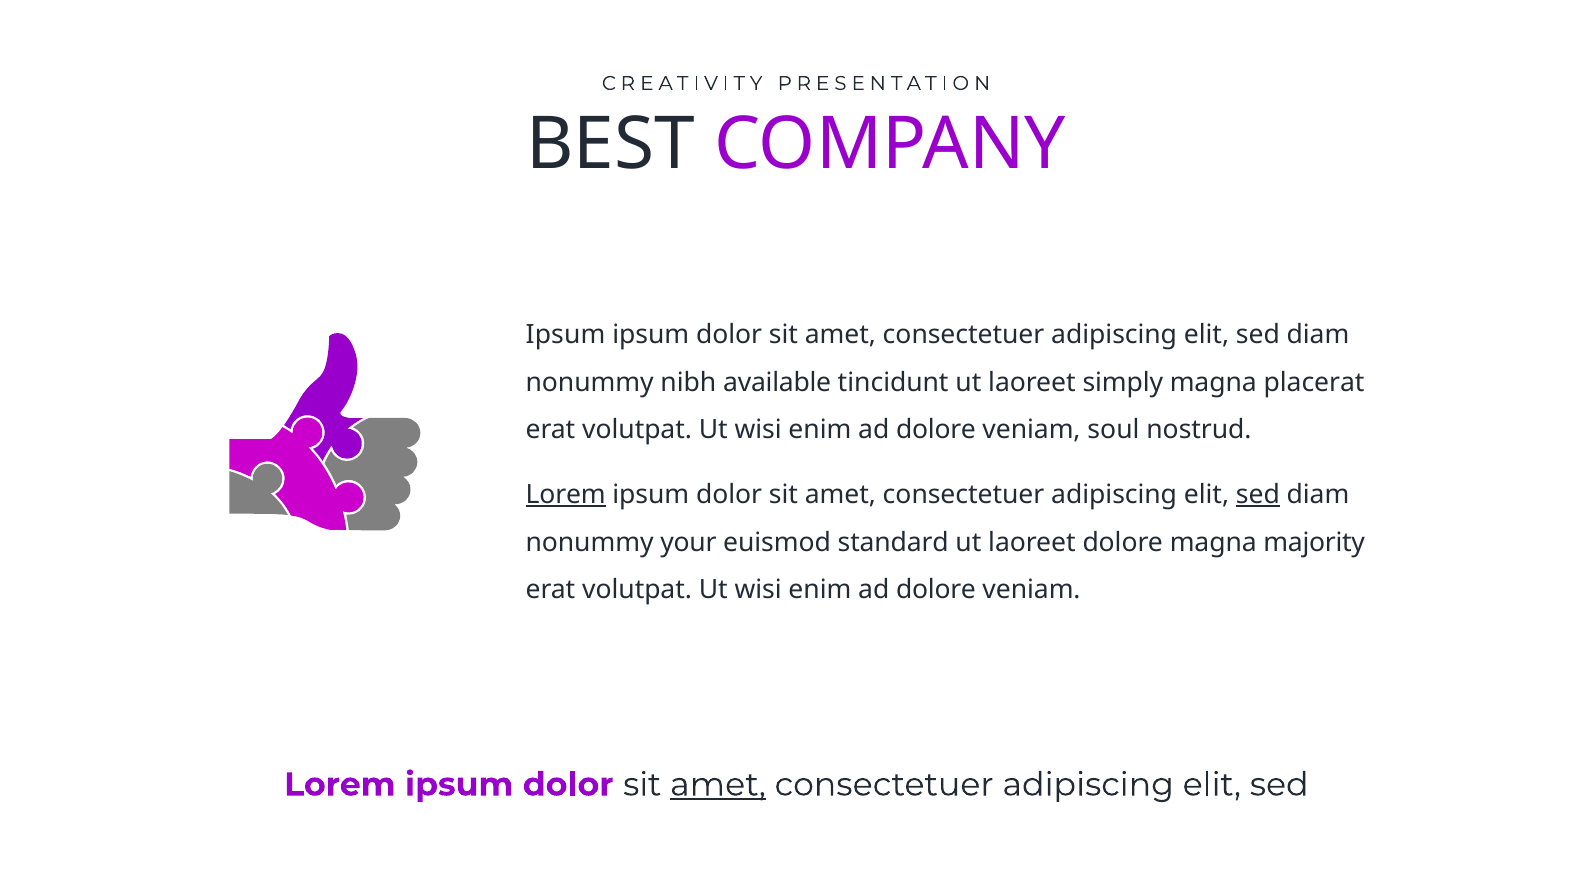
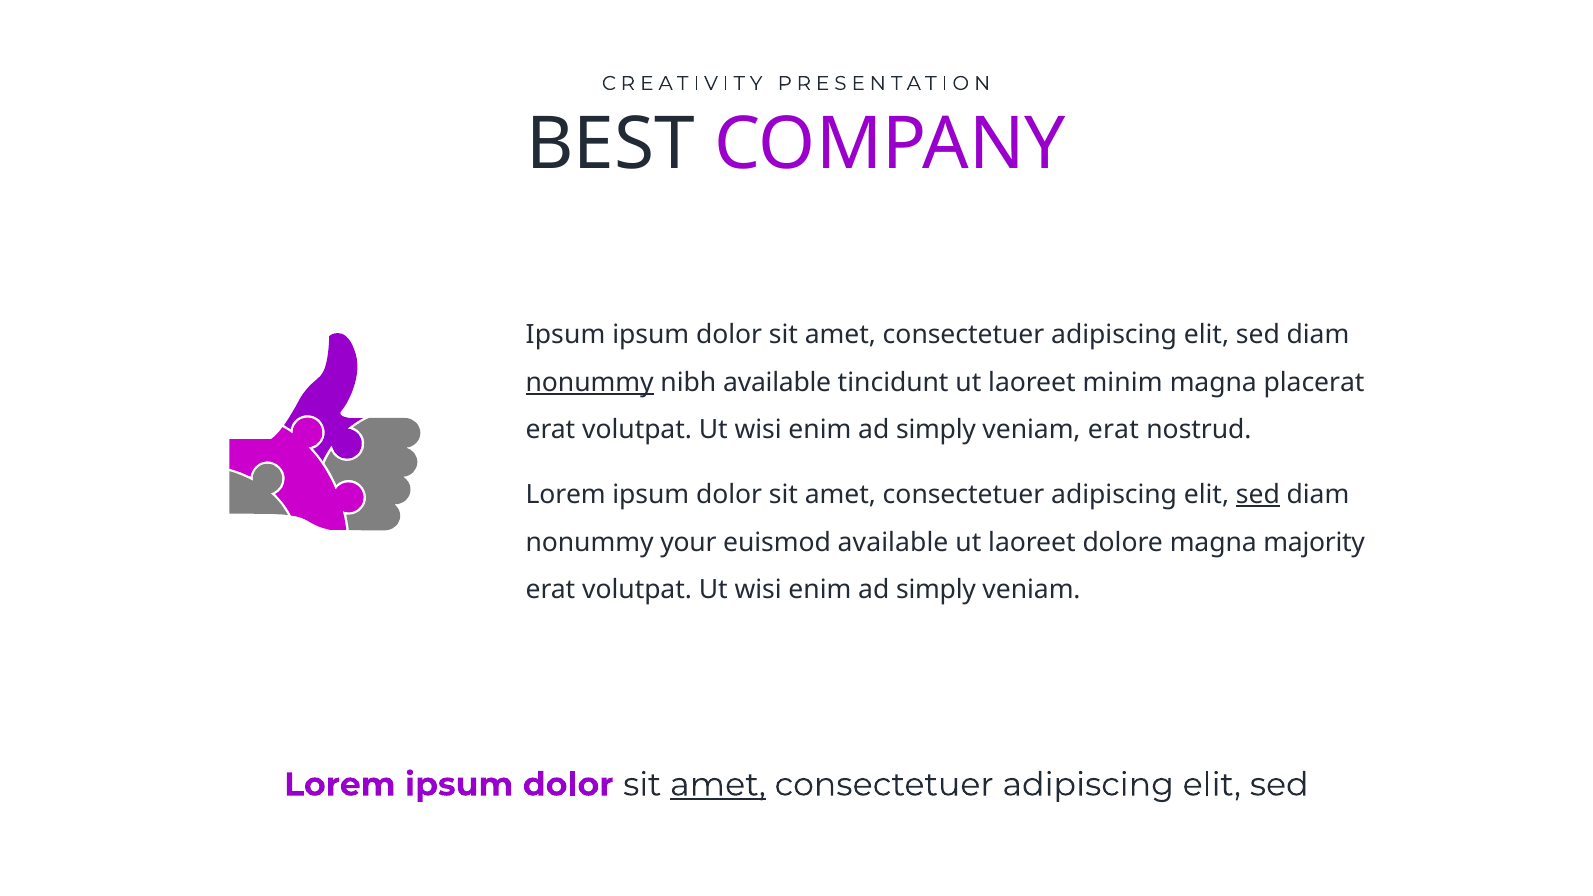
nonummy at (590, 382) underline: none -> present
simply: simply -> minim
dolore at (936, 430): dolore -> simply
veniam soul: soul -> erat
Lorem at (566, 495) underline: present -> none
euismod standard: standard -> available
dolore at (936, 590): dolore -> simply
